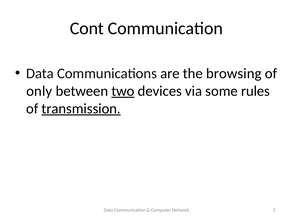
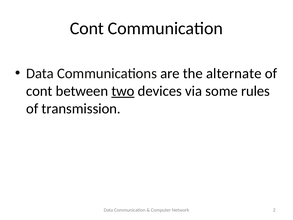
browsing: browsing -> alternate
only at (39, 91): only -> cont
transmission underline: present -> none
